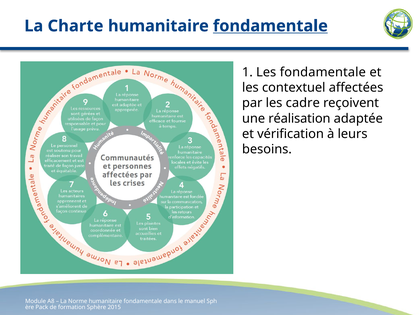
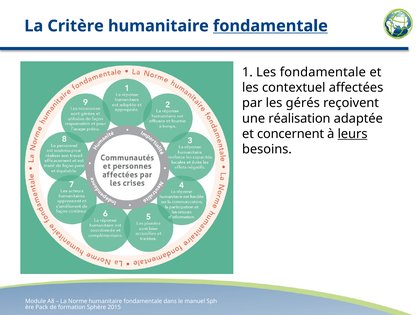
Charte: Charte -> Critère
cadre: cadre -> gérés
vérification: vérification -> concernent
leurs underline: none -> present
